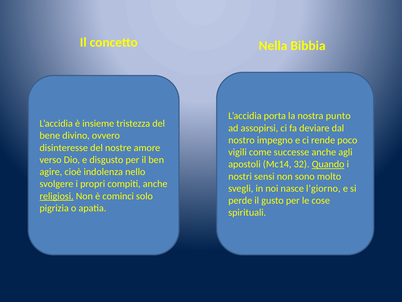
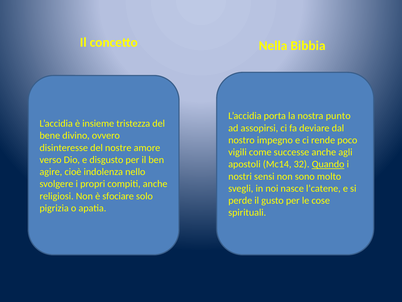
l’giorno: l’giorno -> l’catene
religiosi underline: present -> none
cominci: cominci -> sfociare
